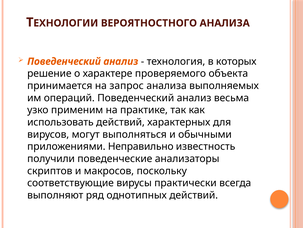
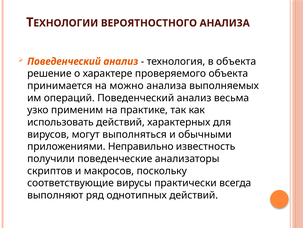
в которых: которых -> объекта
запрос: запрос -> можно
